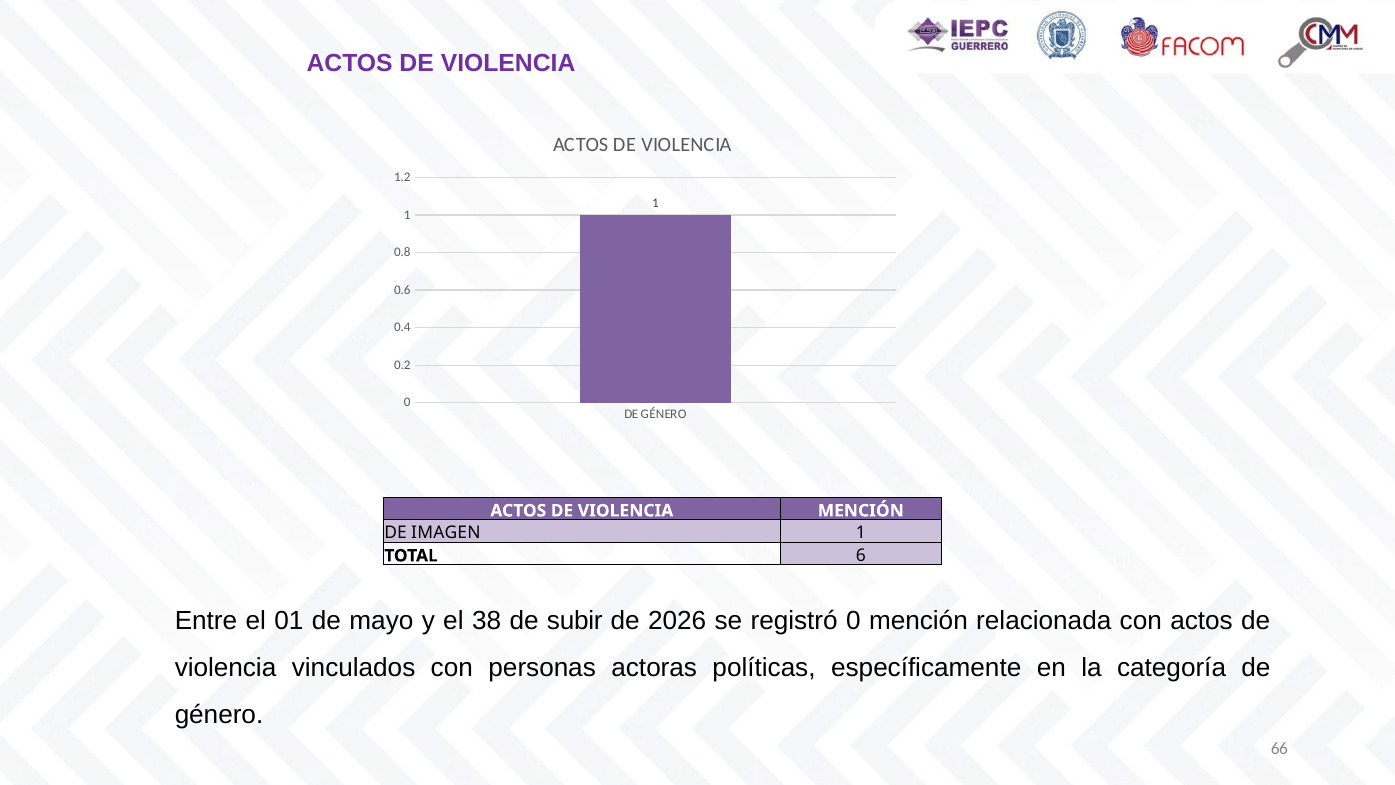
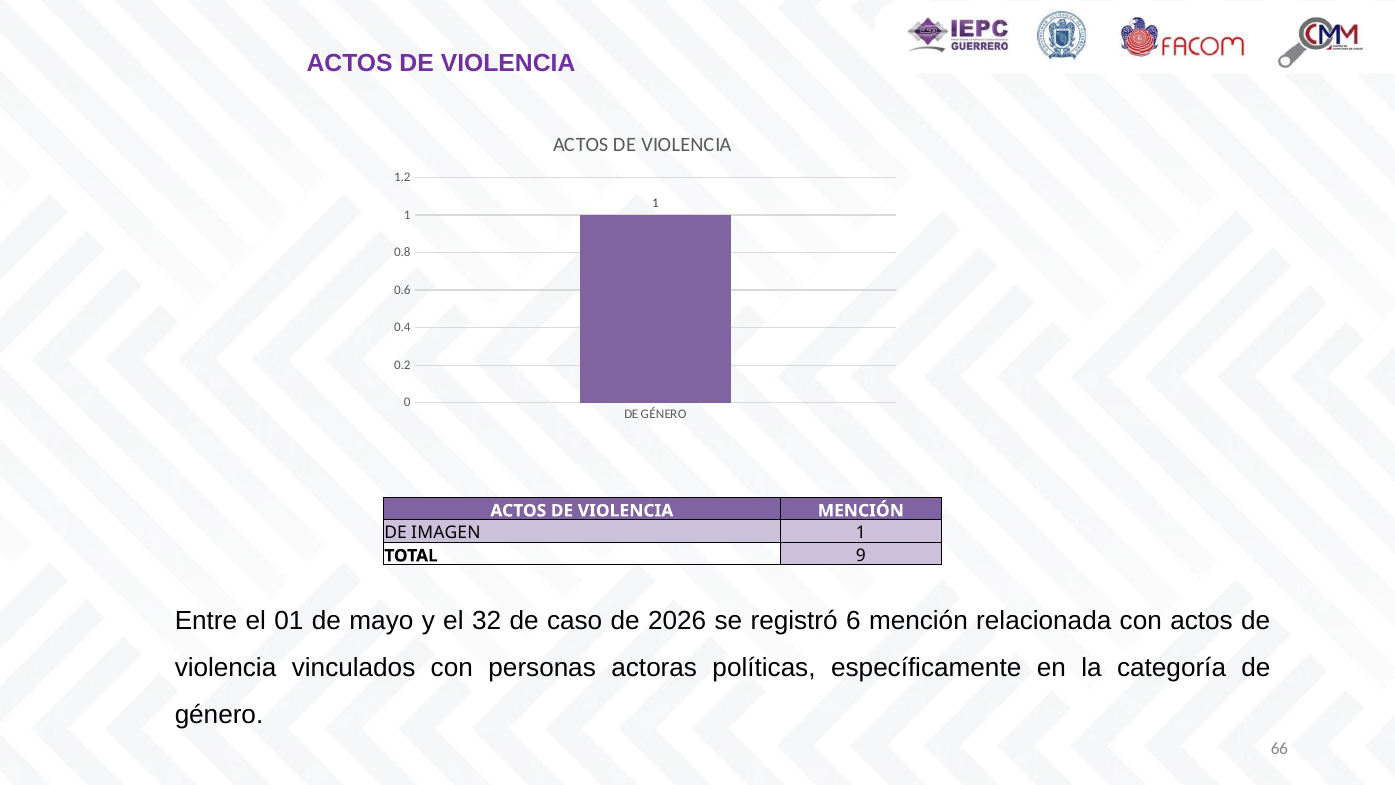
6: 6 -> 9
38: 38 -> 32
subir: subir -> caso
registró 0: 0 -> 6
